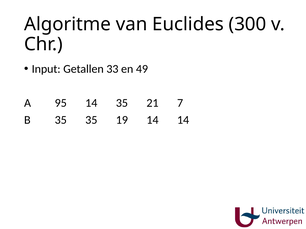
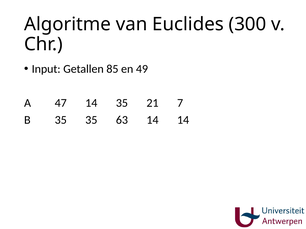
33: 33 -> 85
95: 95 -> 47
19: 19 -> 63
